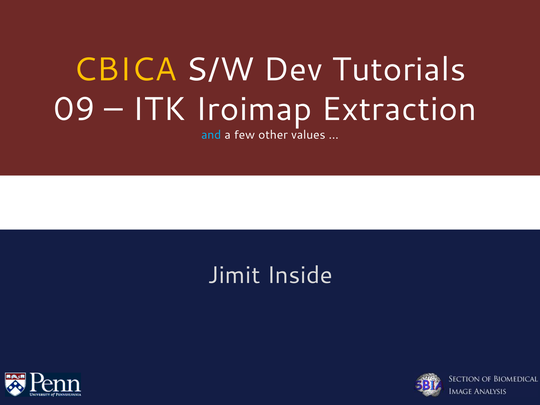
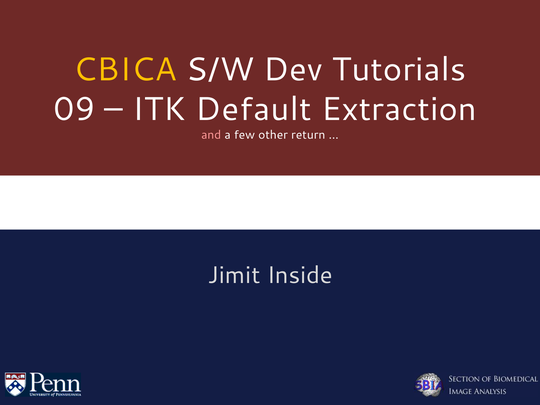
Iroimap: Iroimap -> Default
and colour: light blue -> pink
values: values -> return
